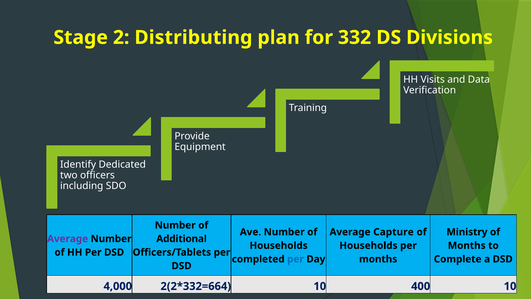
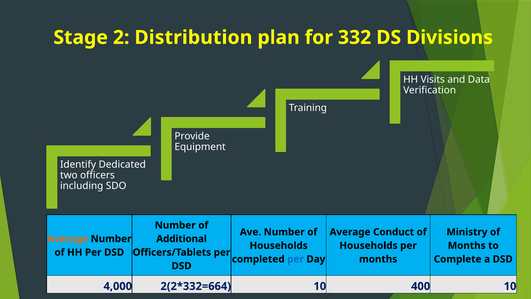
Distributing: Distributing -> Distribution
Capture: Capture -> Conduct
Average at (68, 239) colour: purple -> orange
